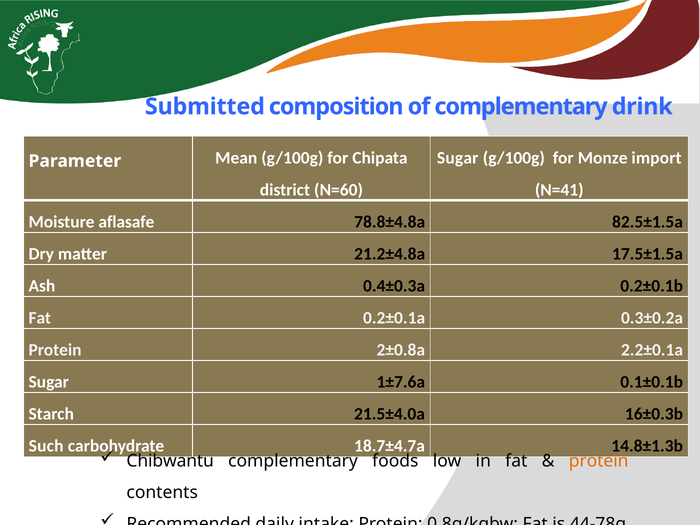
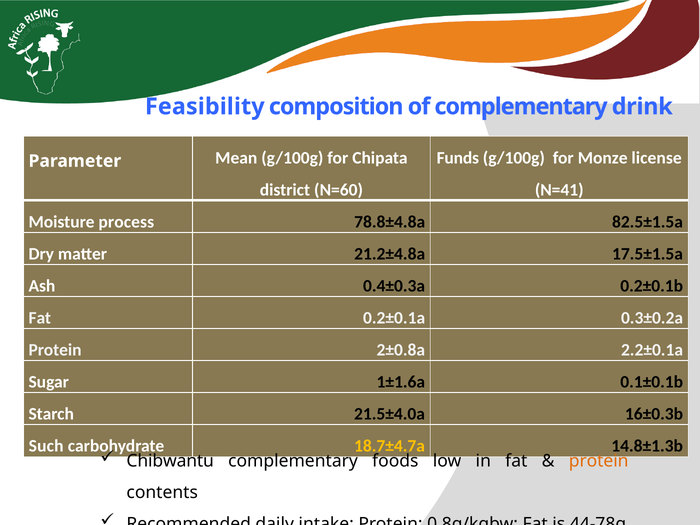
Submitted: Submitted -> Feasibility
Sugar at (458, 158): Sugar -> Funds
import: import -> license
aflasafe: aflasafe -> process
1±7.6a: 1±7.6a -> 1±1.6a
18.7±4.7a colour: white -> yellow
